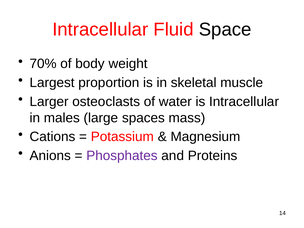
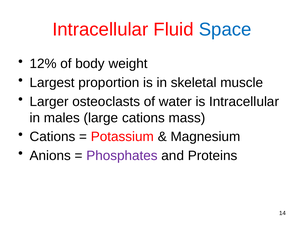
Space colour: black -> blue
70%: 70% -> 12%
large spaces: spaces -> cations
